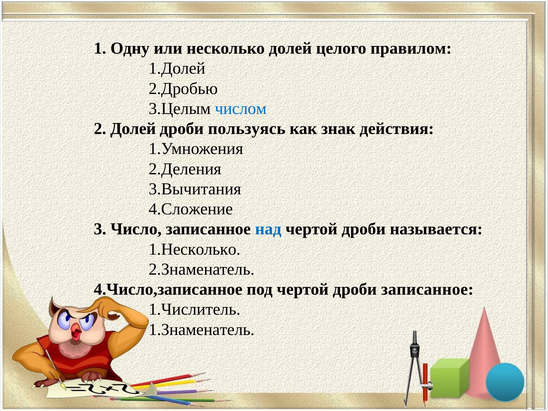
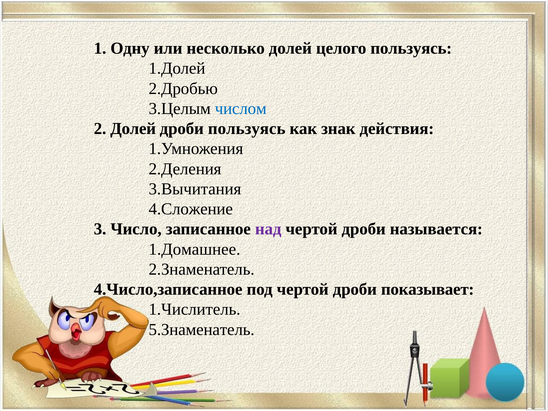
целого правилом: правилом -> пользуясь
над colour: blue -> purple
1.Несколько: 1.Несколько -> 1.Домашнее
дроби записанное: записанное -> показывает
1.Знаменатель: 1.Знаменатель -> 5.Знаменатель
